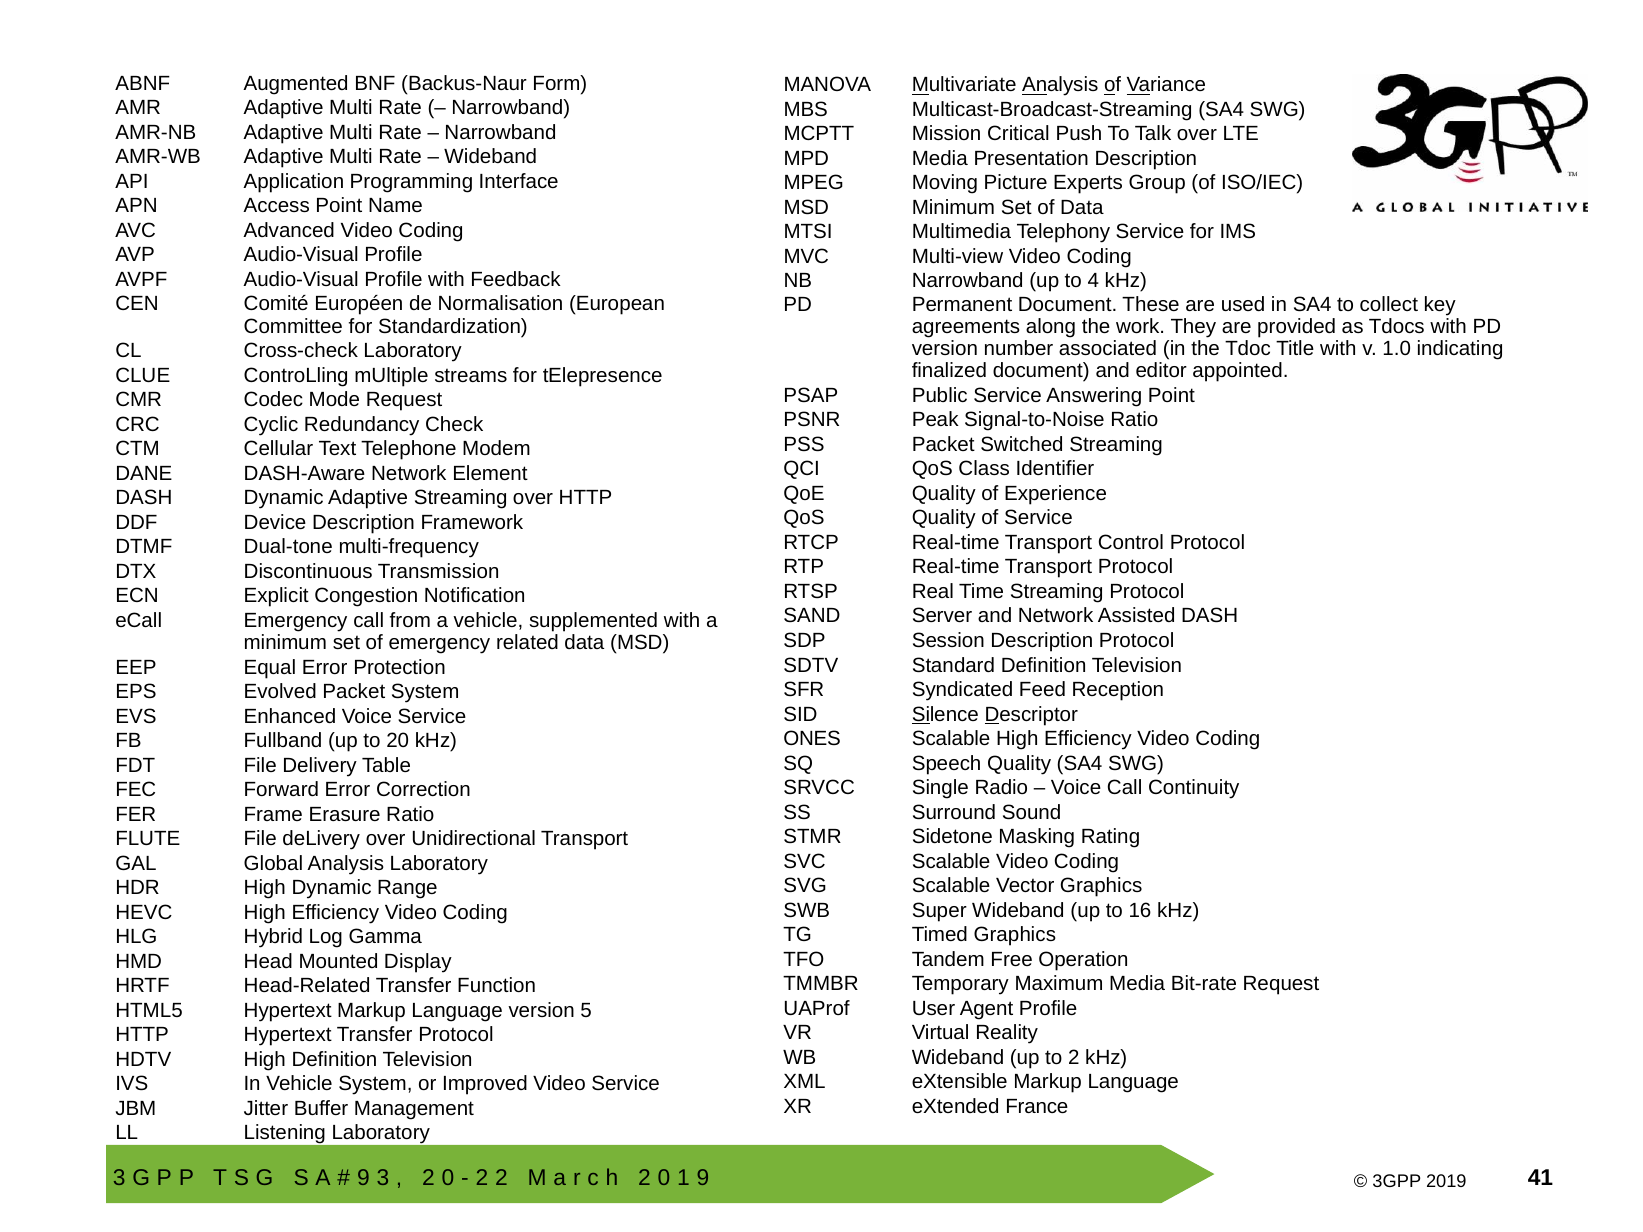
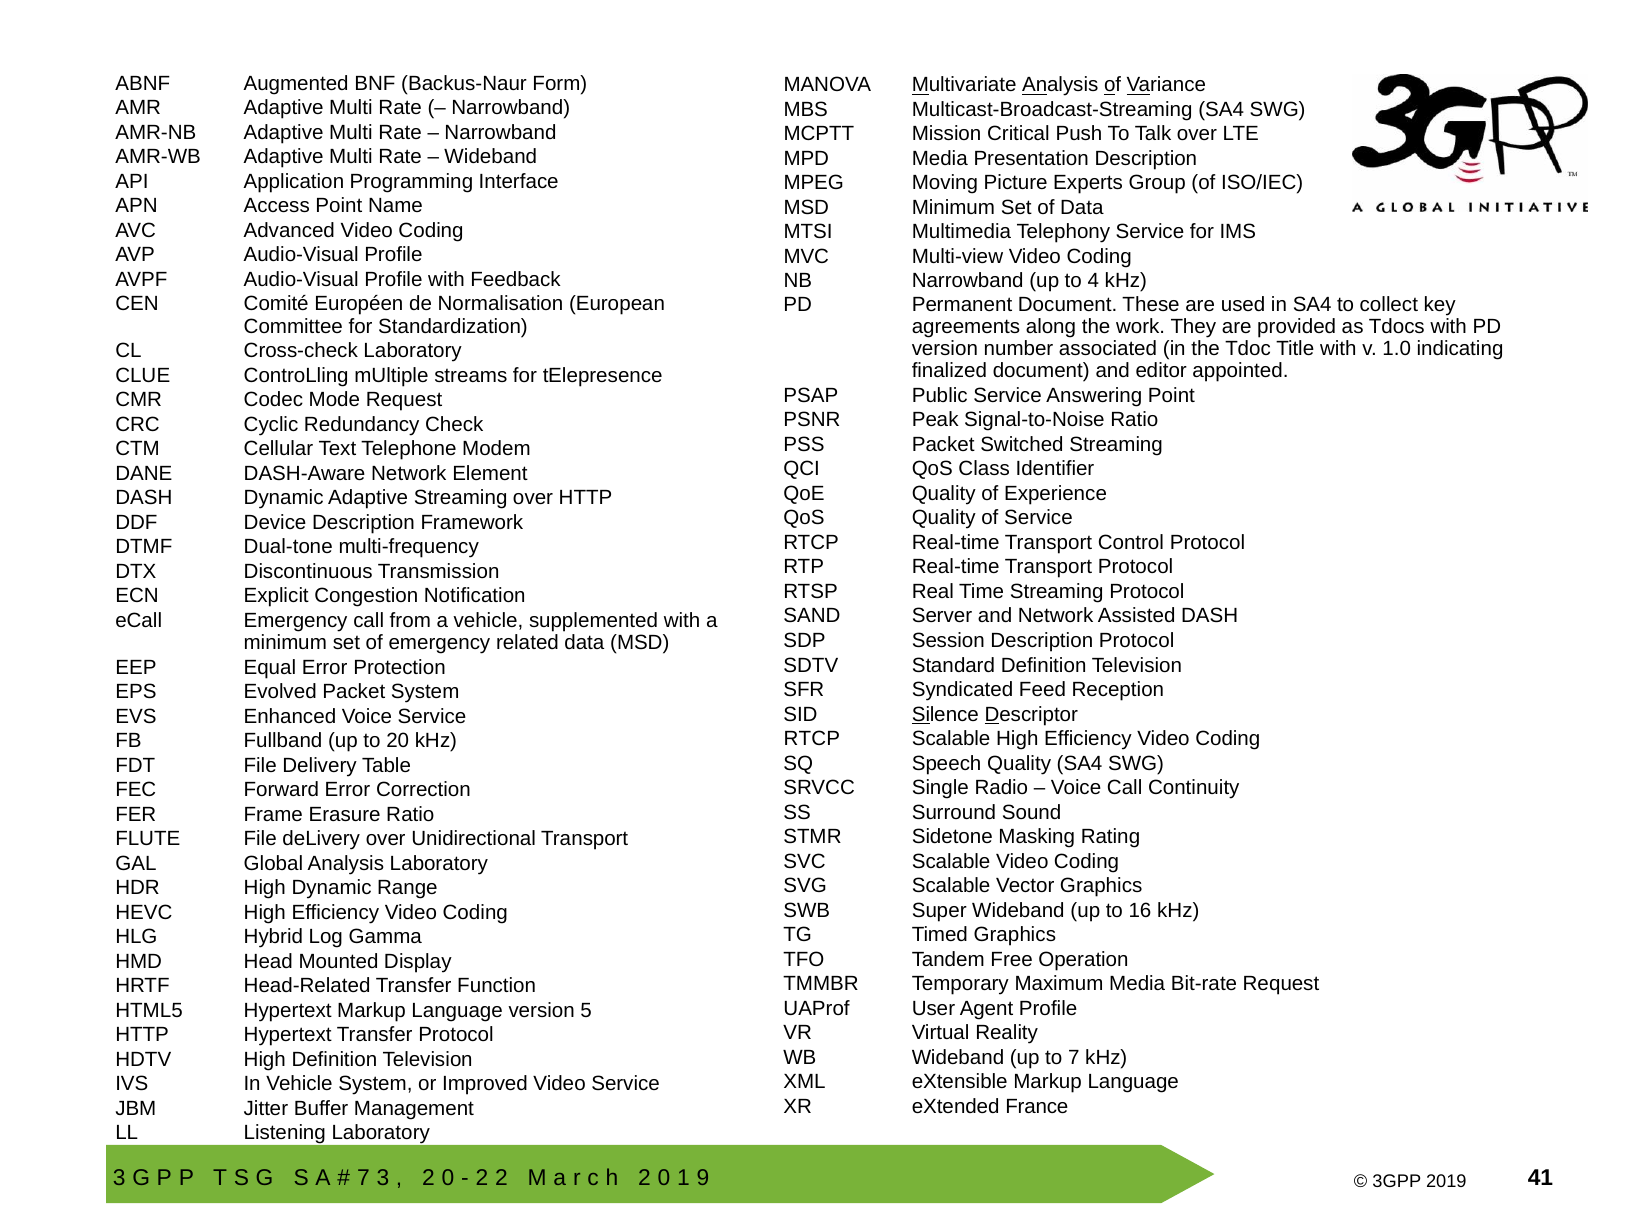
ONES at (812, 739): ONES -> RTCP
to 2: 2 -> 7
9 at (363, 1178): 9 -> 7
